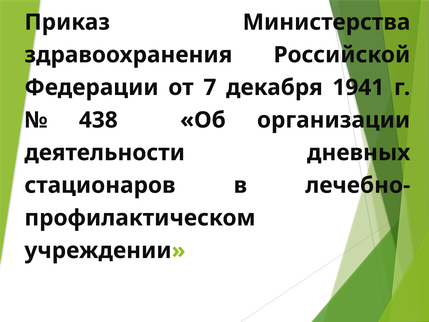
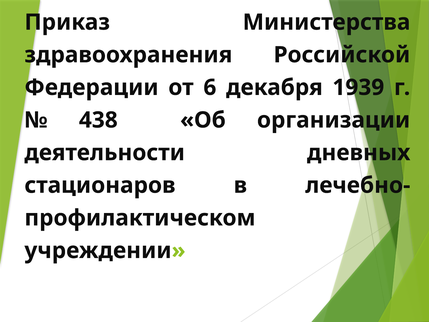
7: 7 -> 6
1941: 1941 -> 1939
